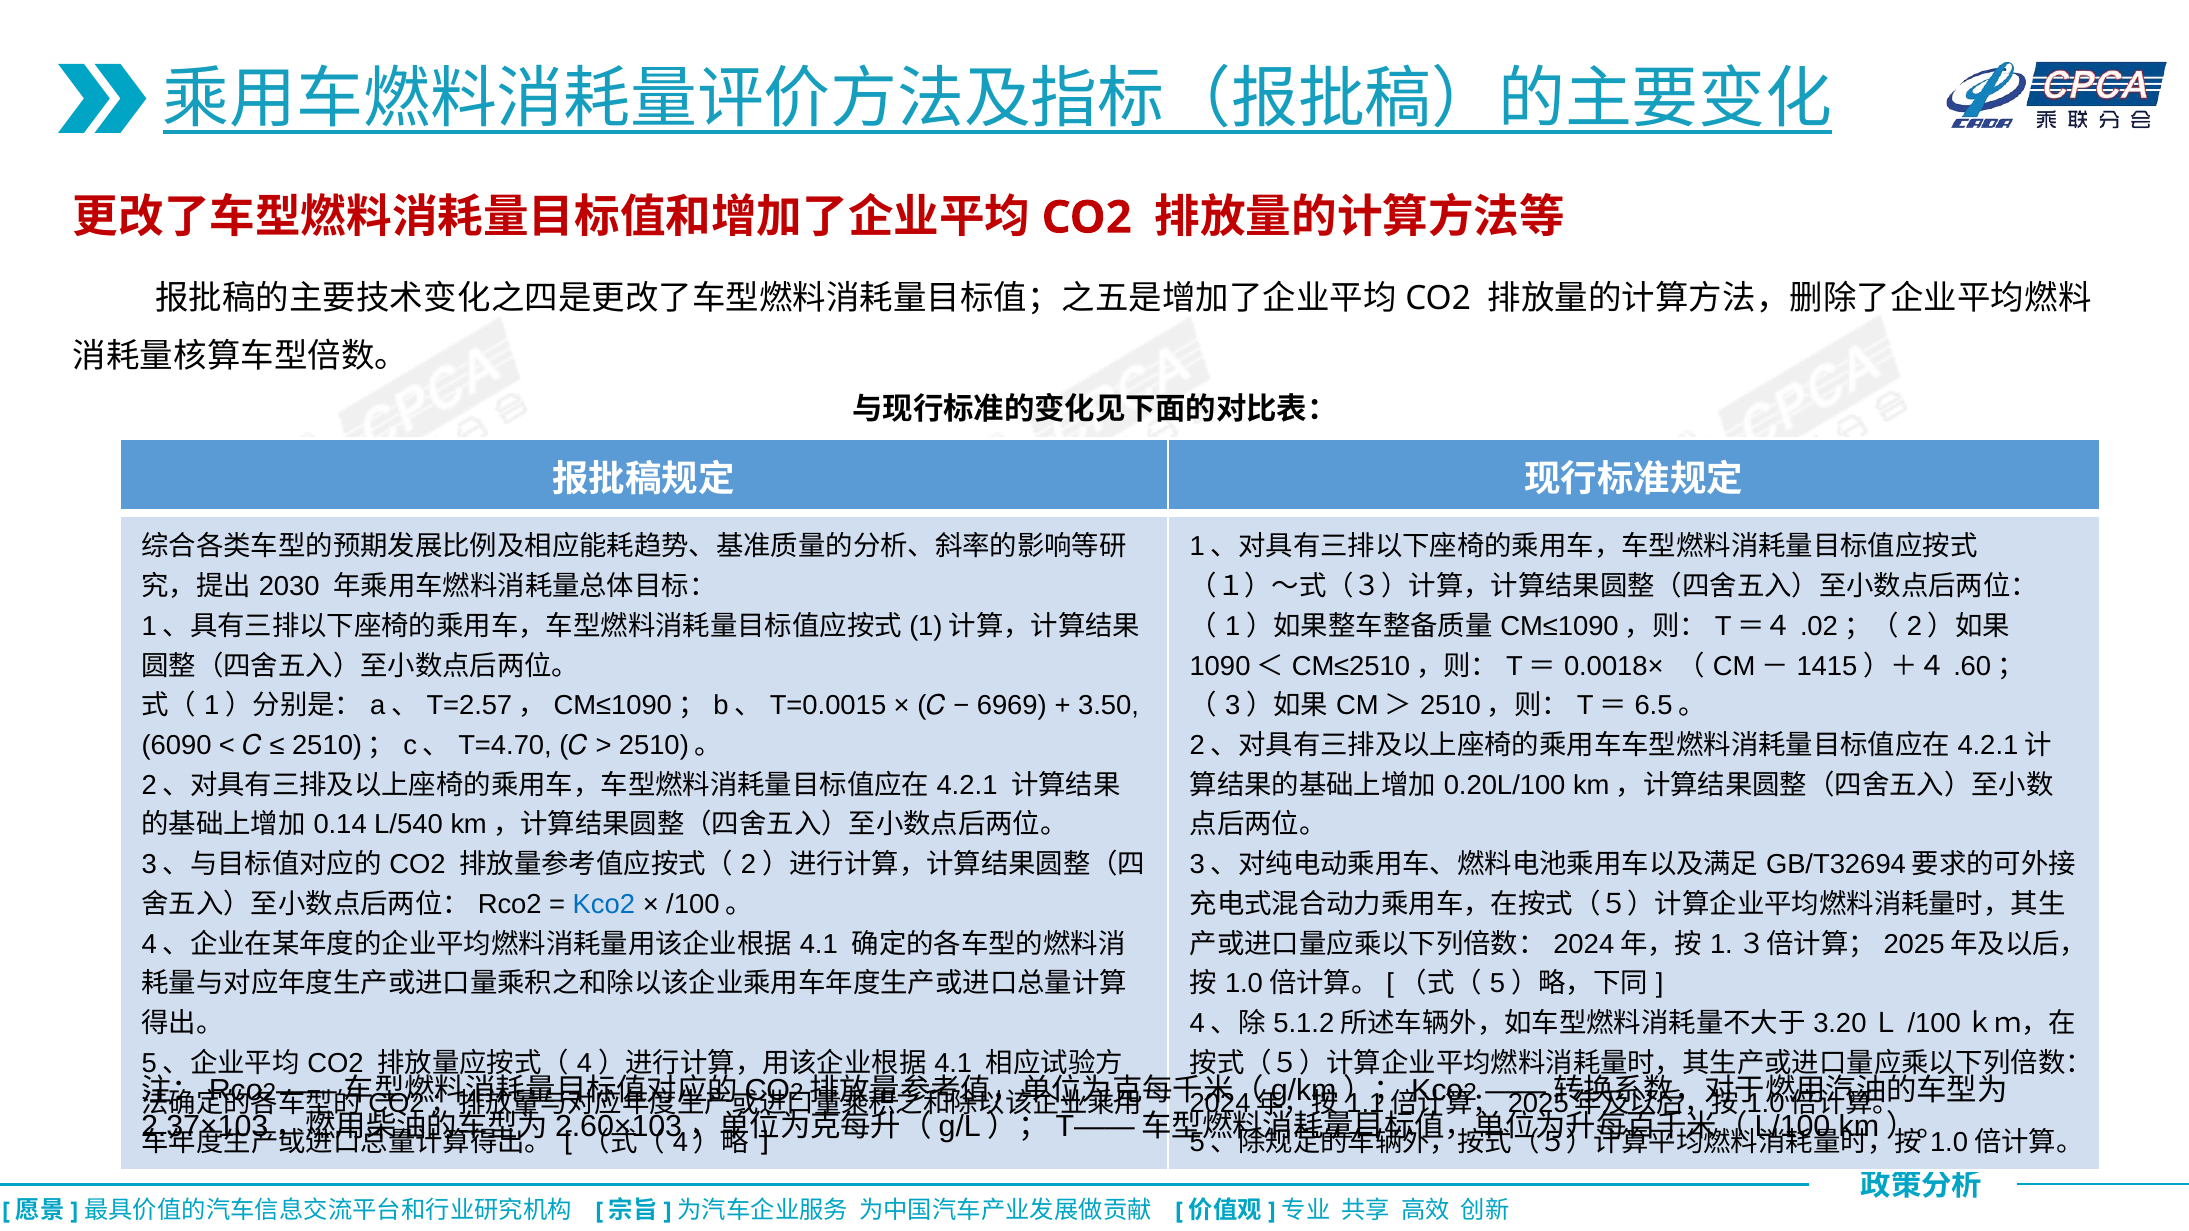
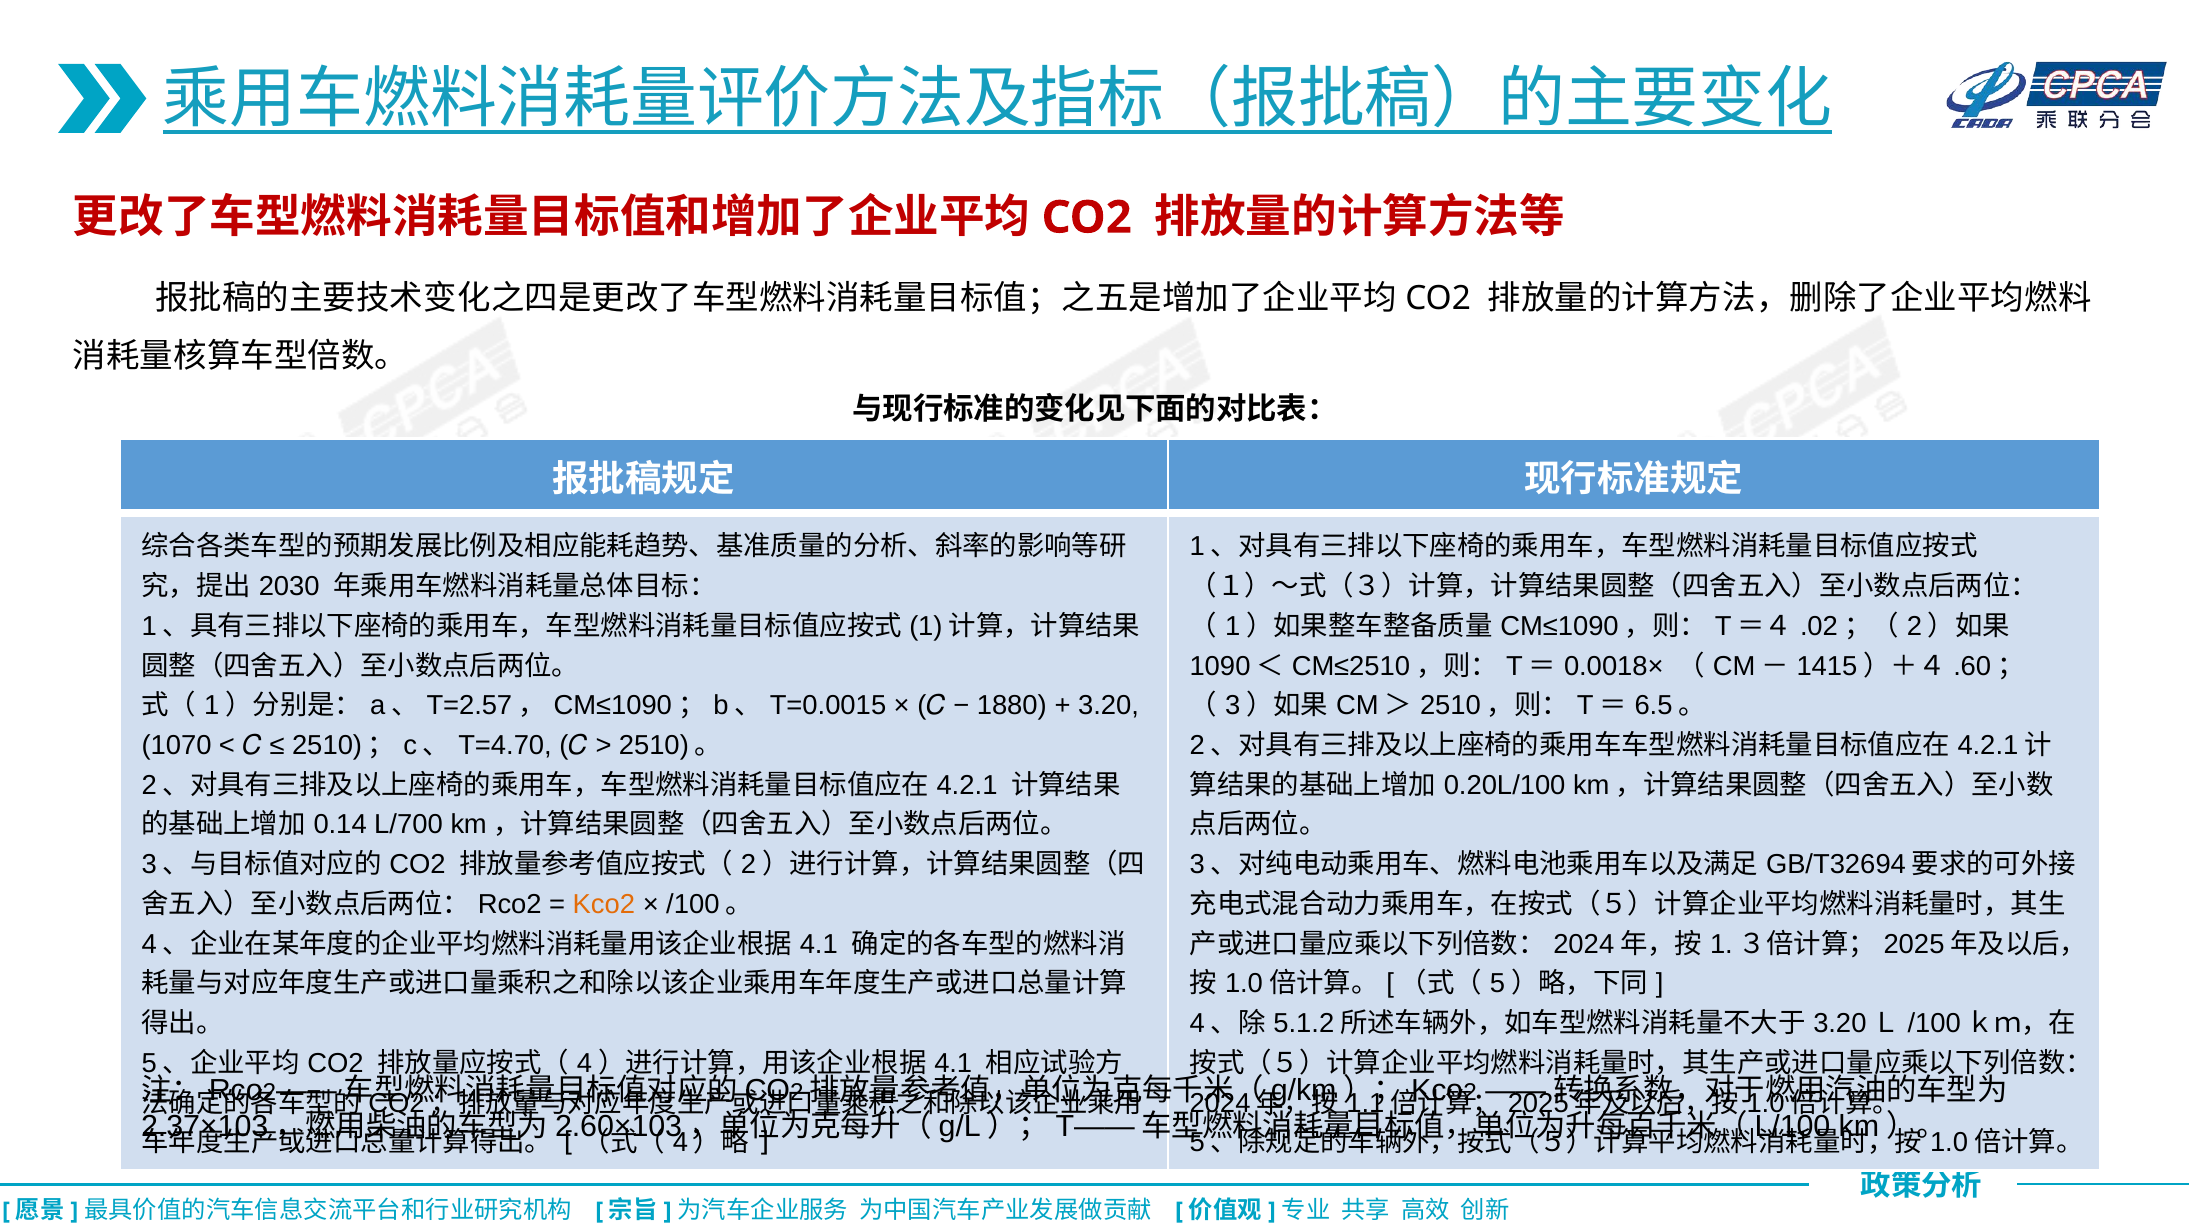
6969: 6969 -> 1880
3.50: 3.50 -> 3.20
6090: 6090 -> 1070
L/540: L/540 -> L/700
Kco2 colour: blue -> orange
